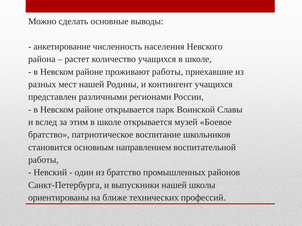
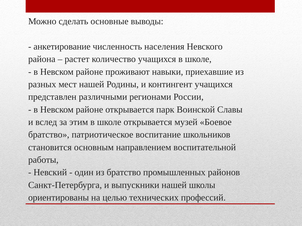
проживают работы: работы -> навыки
ближе: ближе -> целью
